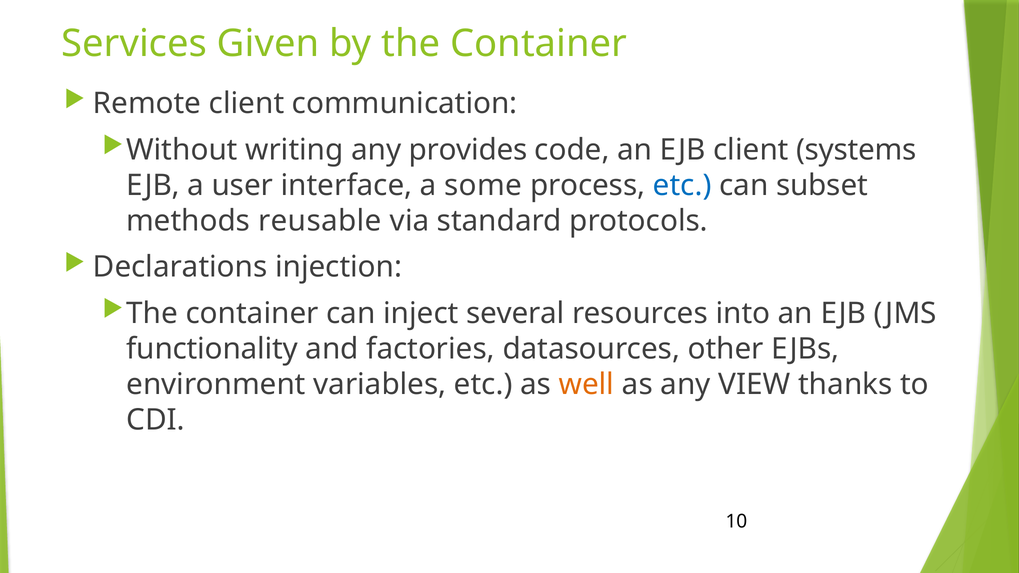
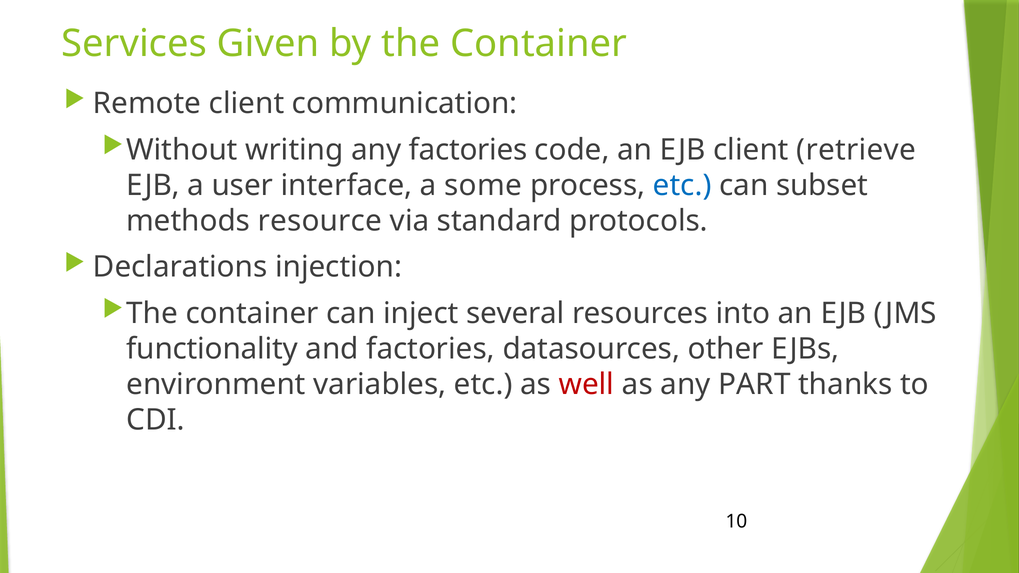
any provides: provides -> factories
systems: systems -> retrieve
reusable: reusable -> resource
well colour: orange -> red
VIEW: VIEW -> PART
